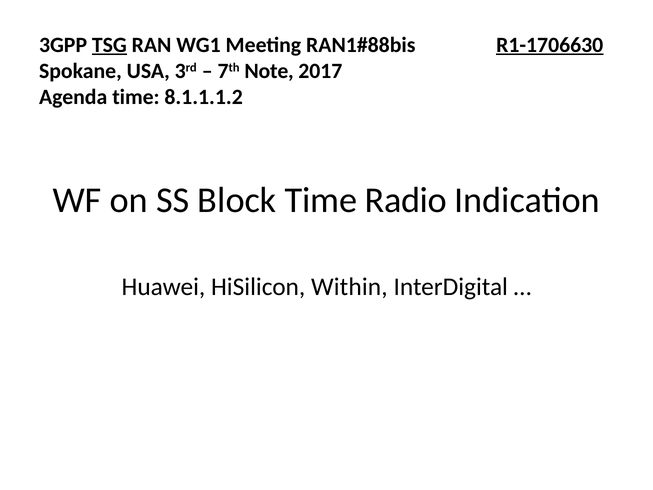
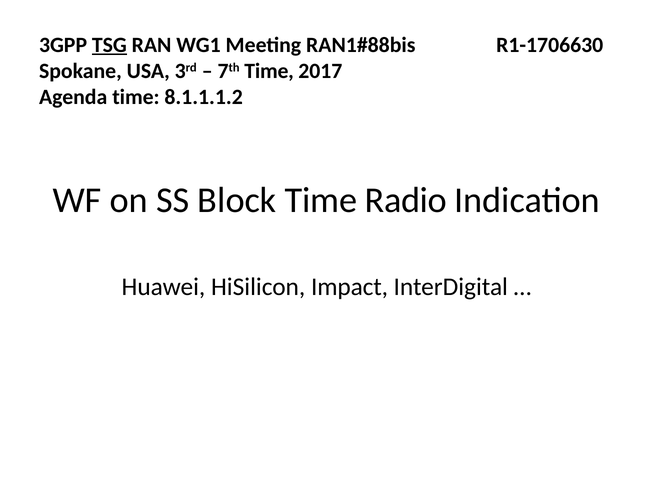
R1-1706630 underline: present -> none
7th Note: Note -> Time
Within: Within -> Impact
